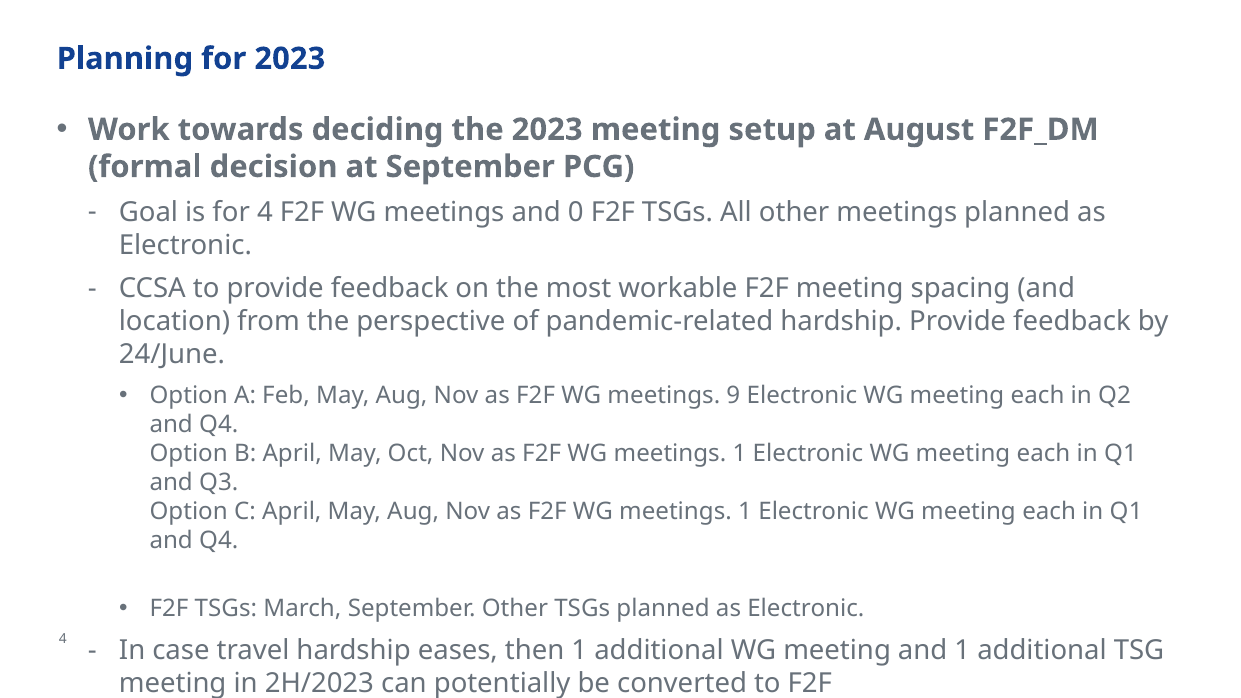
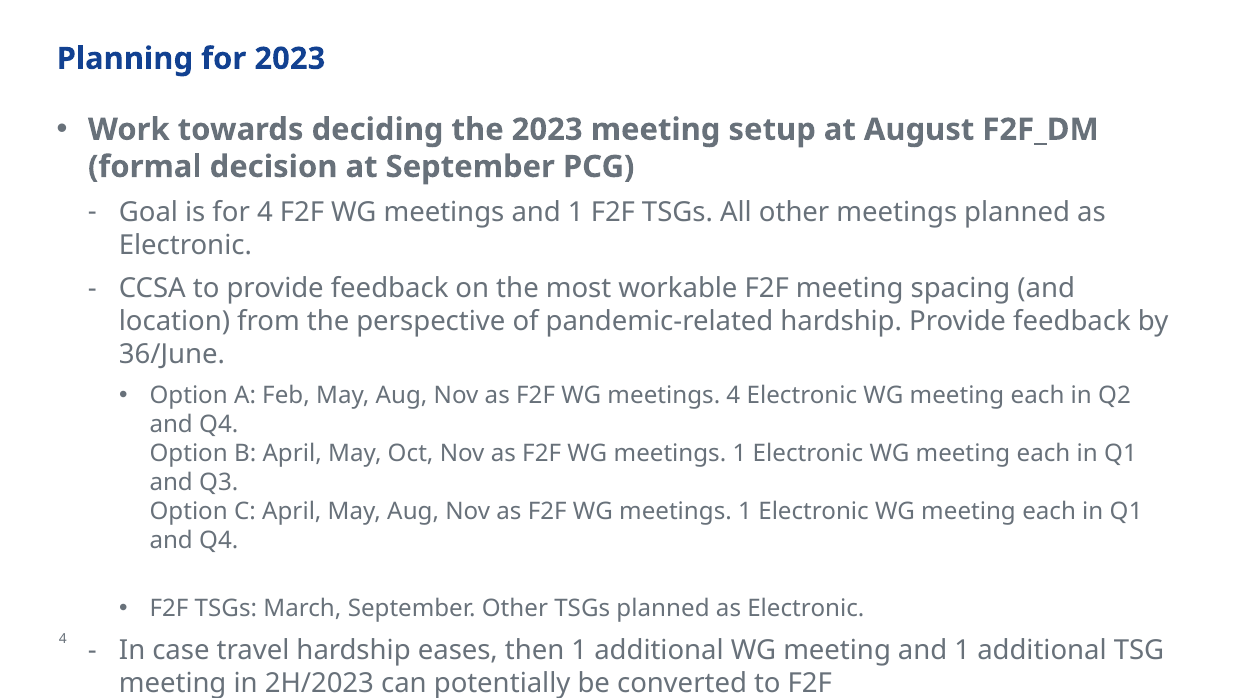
meetings and 0: 0 -> 1
24/June: 24/June -> 36/June
meetings 9: 9 -> 4
